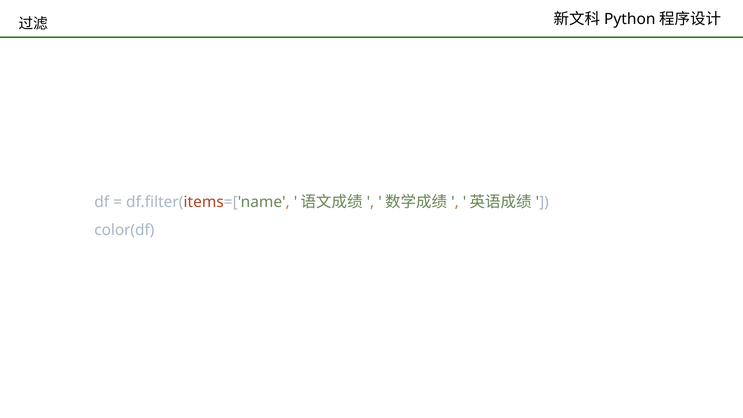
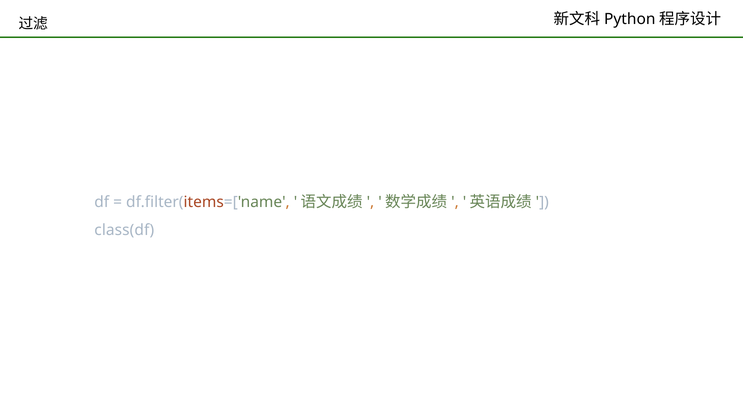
color(df: color(df -> class(df
